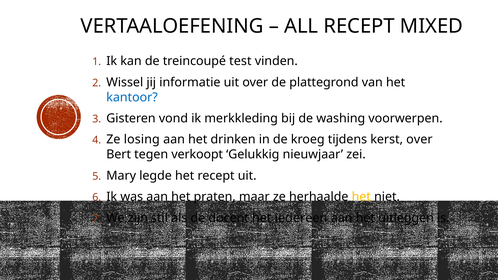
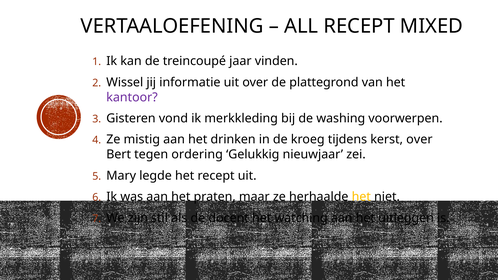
test: test -> jaar
kantoor colour: blue -> purple
losing: losing -> mistig
verkoopt: verkoopt -> ordering
iedereen: iedereen -> watching
